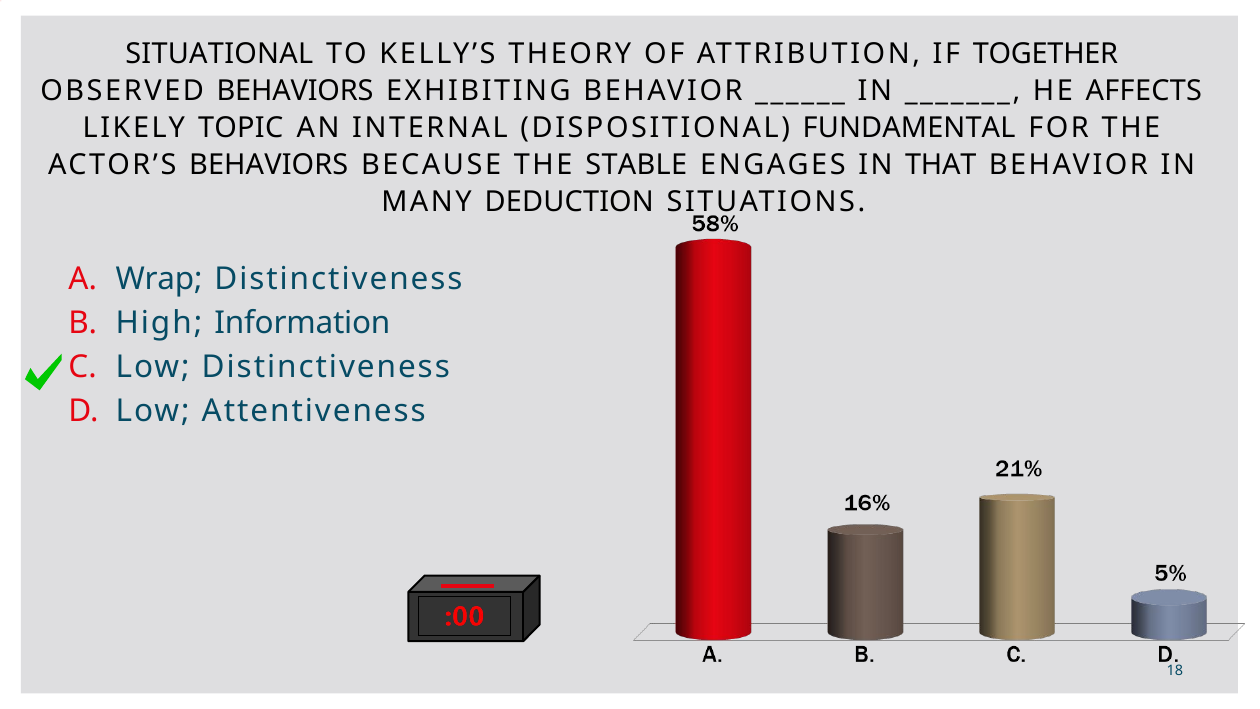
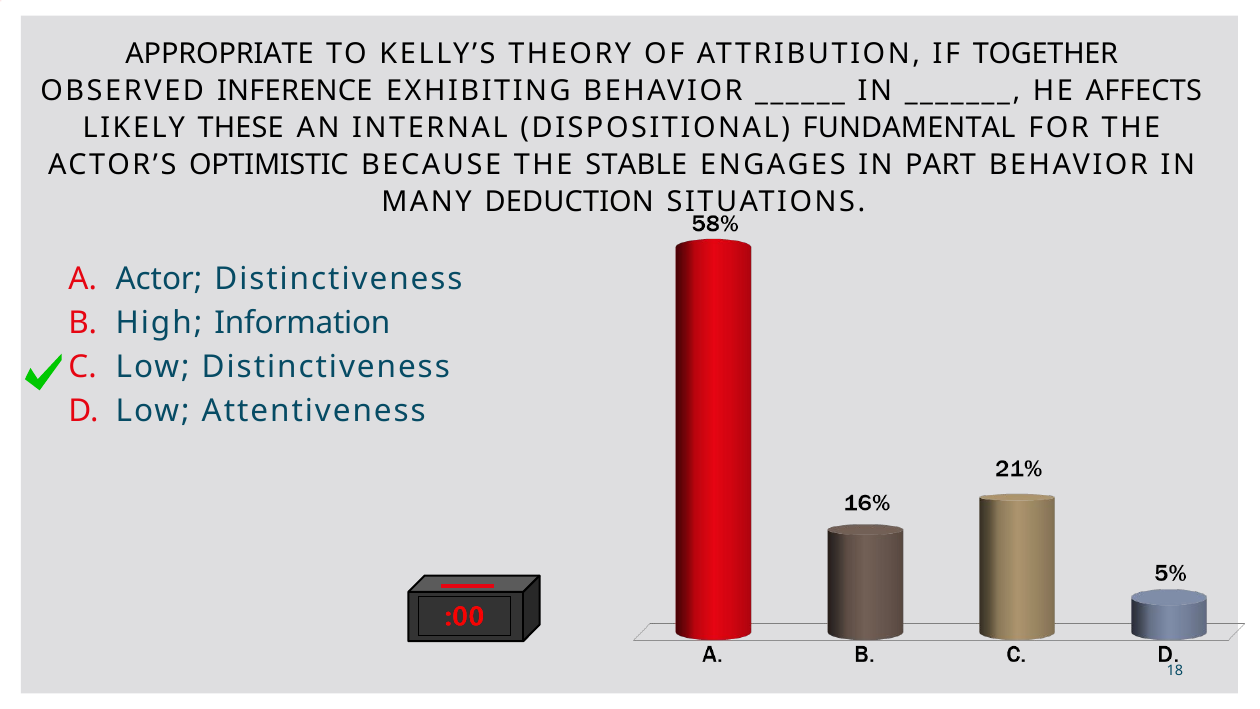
SITUATIONAL: SITUATIONAL -> APPROPRIATE
OBSERVED BEHAVIORS: BEHAVIORS -> INFERENCE
TOPIC: TOPIC -> THESE
ACTOR’S BEHAVIORS: BEHAVIORS -> OPTIMISTIC
THAT: THAT -> PART
Wrap: Wrap -> Actor
